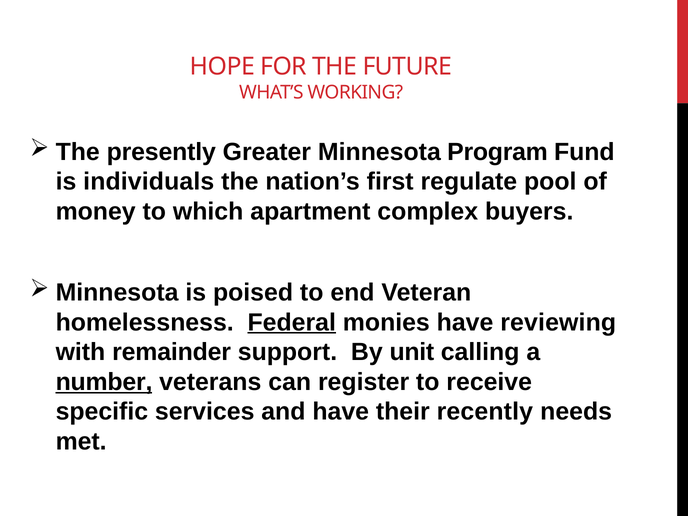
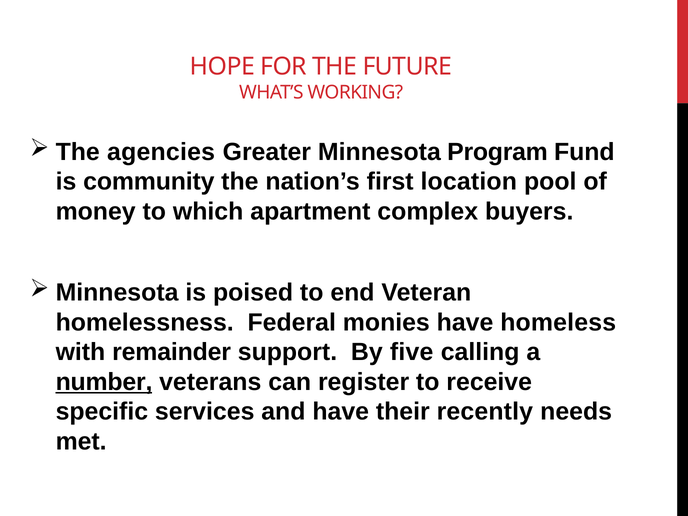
presently: presently -> agencies
individuals: individuals -> community
regulate: regulate -> location
Federal underline: present -> none
reviewing: reviewing -> homeless
unit: unit -> five
